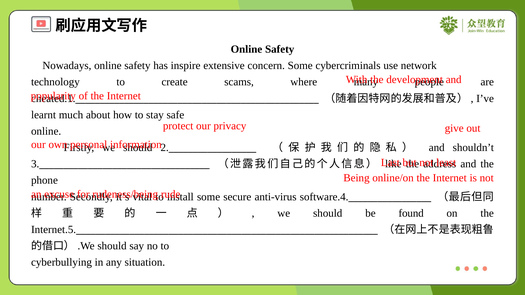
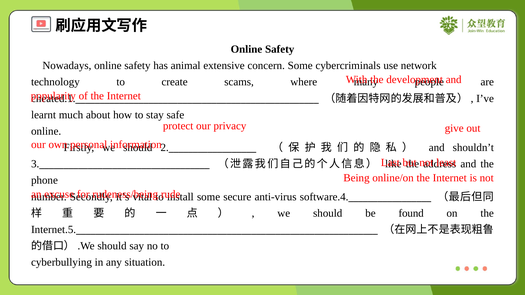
inspire: inspire -> animal
